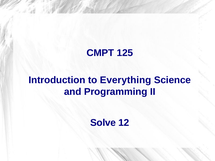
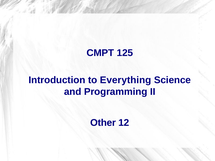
Solve: Solve -> Other
